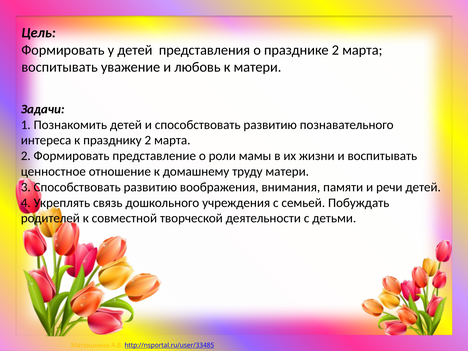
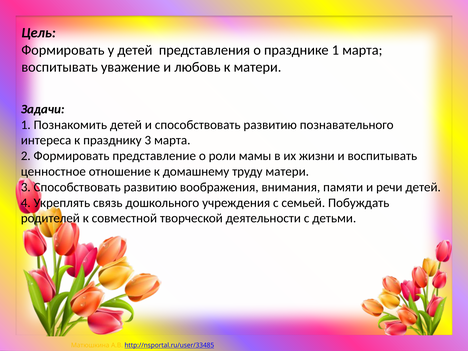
празднике 2: 2 -> 1
празднику 2: 2 -> 3
